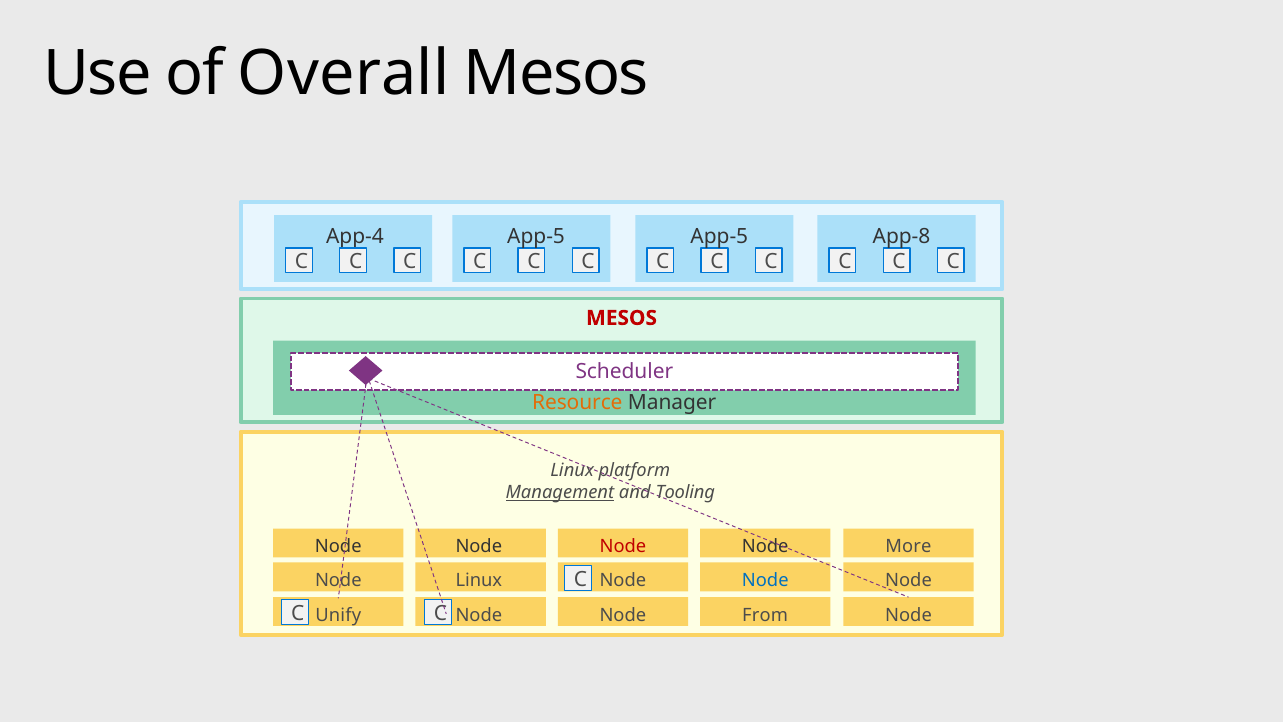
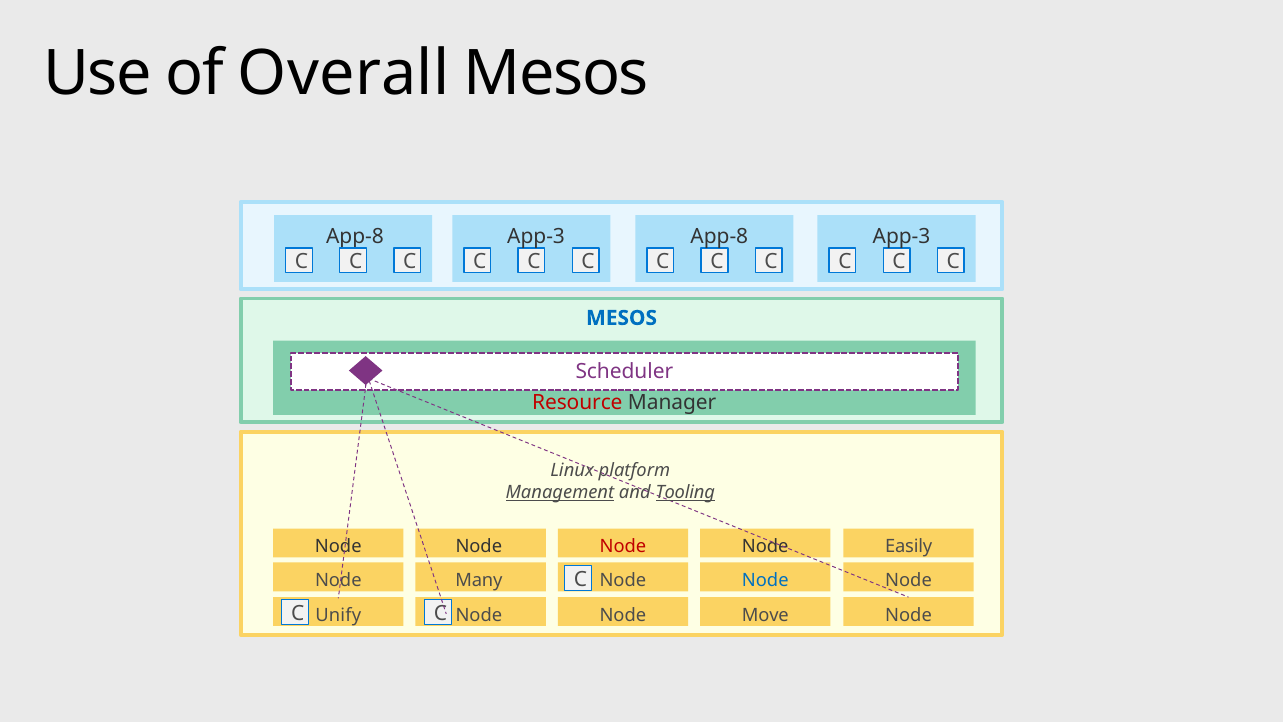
App-4 at (355, 236): App-4 -> App-8
App-5 at (536, 236): App-5 -> App-3
App-5 at (719, 236): App-5 -> App-8
App-8 at (902, 236): App-8 -> App-3
MESOS at (622, 318) colour: red -> blue
Resource colour: orange -> red
Tooling underline: none -> present
More: More -> Easily
Node Linux: Linux -> Many
From: From -> Move
